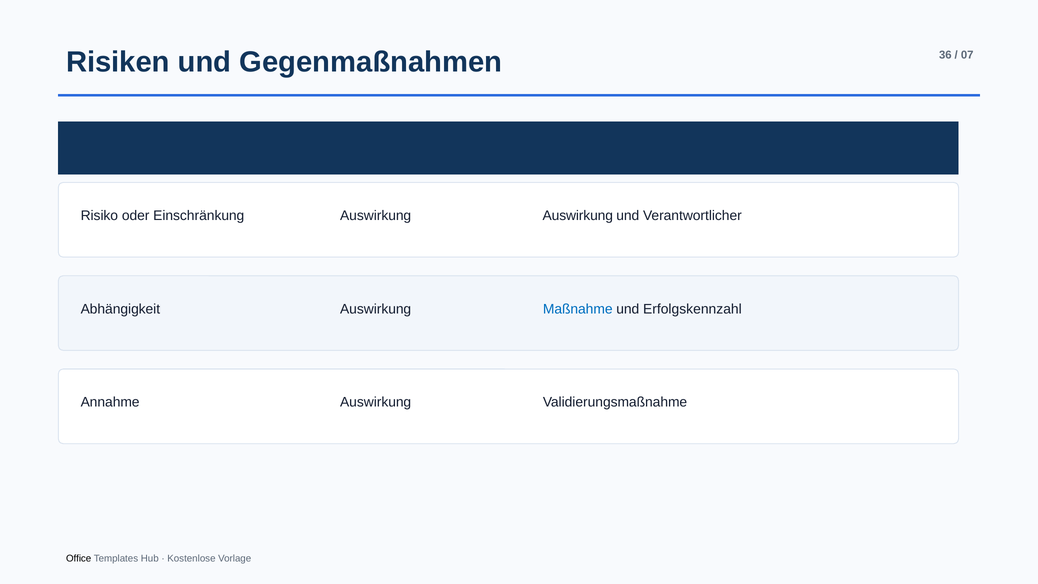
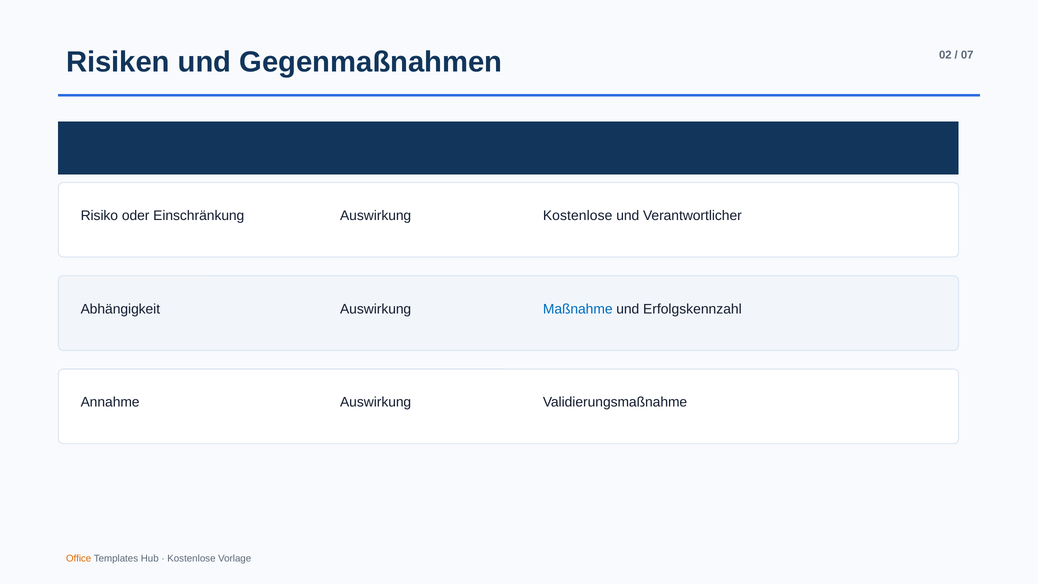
36: 36 -> 02
Auswirkung Auswirkung: Auswirkung -> Kostenlose
Office colour: black -> orange
